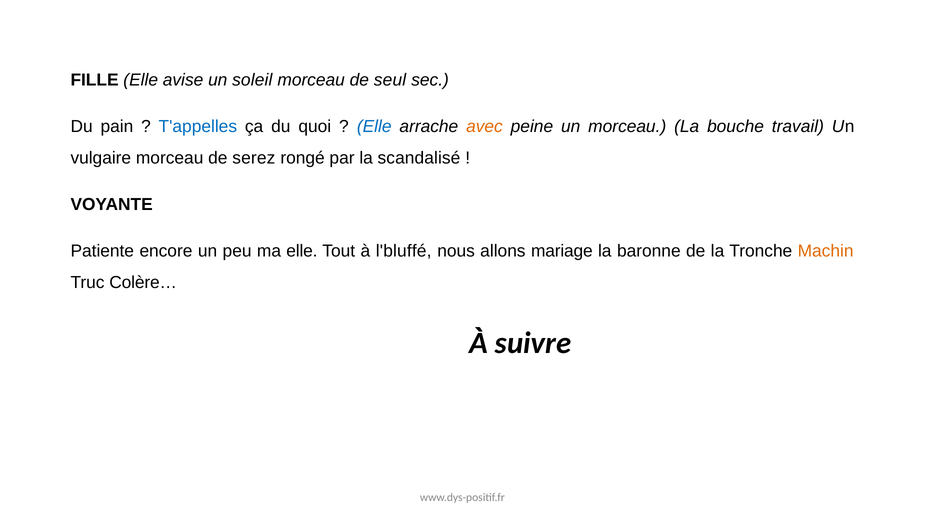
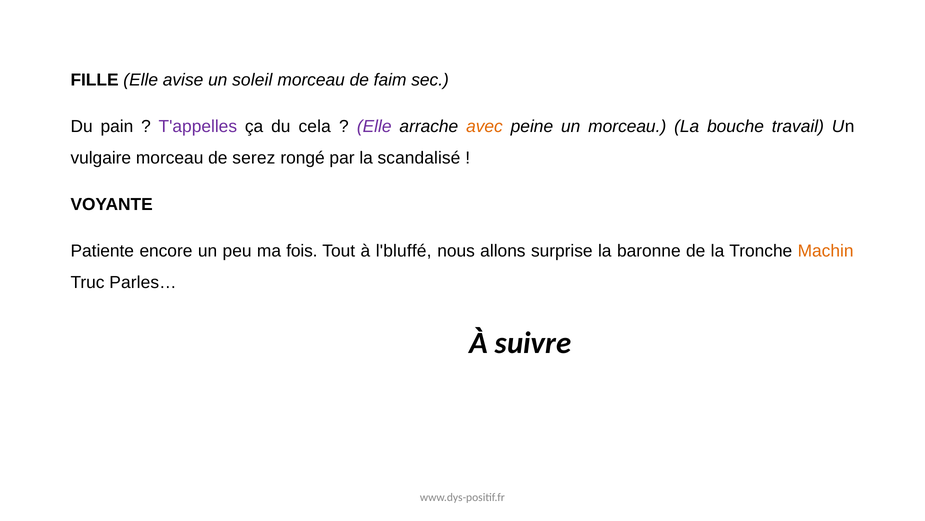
seul: seul -> faim
T'appelles colour: blue -> purple
quoi: quoi -> cela
Elle at (374, 126) colour: blue -> purple
ma elle: elle -> fois
mariage: mariage -> surprise
Colère…: Colère… -> Parles…
